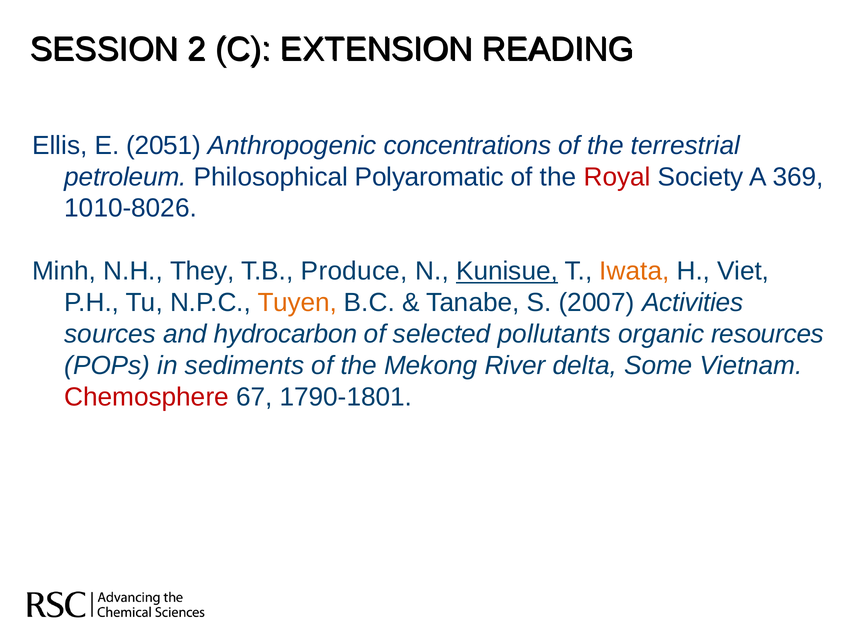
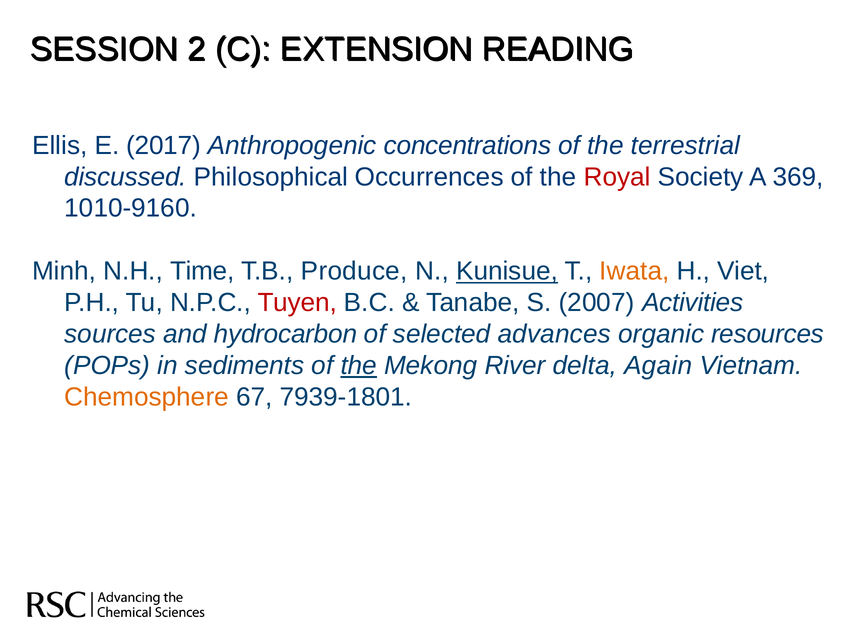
2051: 2051 -> 2017
petroleum: petroleum -> discussed
Polyaromatic: Polyaromatic -> Occurrences
1010-8026: 1010-8026 -> 1010-9160
They: They -> Time
Tuyen colour: orange -> red
pollutants: pollutants -> advances
the at (359, 366) underline: none -> present
Some: Some -> Again
Chemosphere colour: red -> orange
1790-1801: 1790-1801 -> 7939-1801
